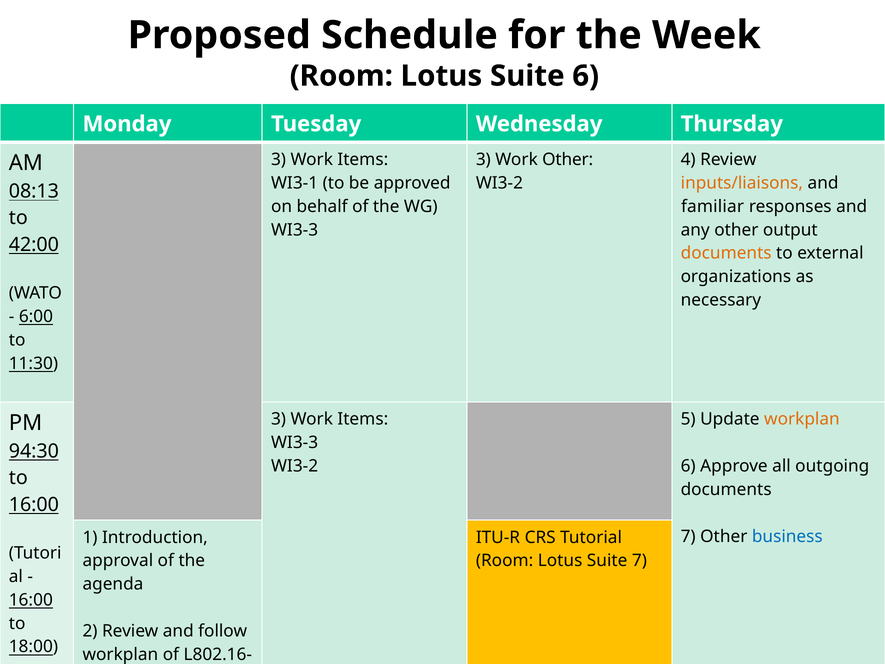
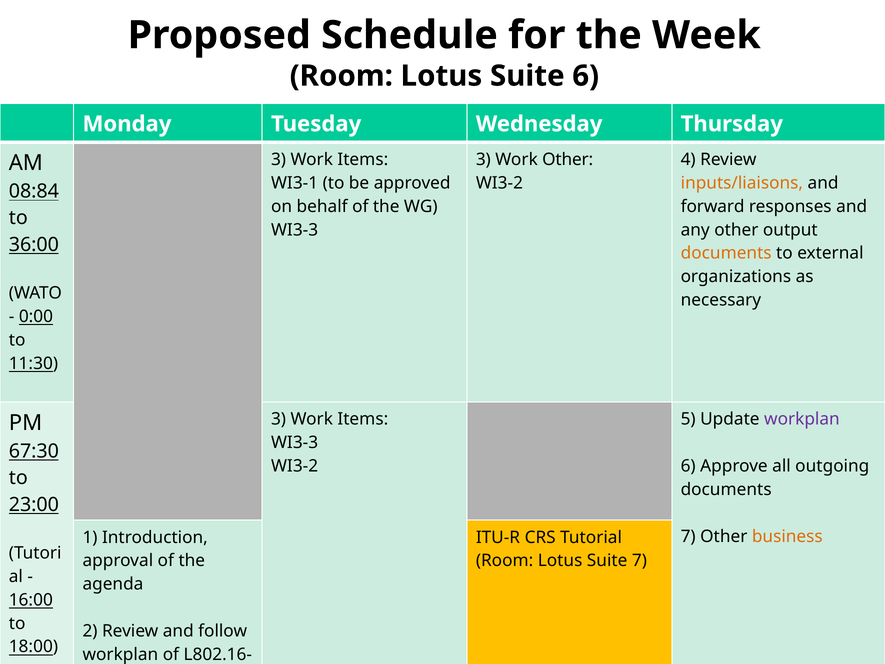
08:13: 08:13 -> 08:84
familiar: familiar -> forward
42:00: 42:00 -> 36:00
6:00: 6:00 -> 0:00
workplan at (802, 419) colour: orange -> purple
94:30: 94:30 -> 67:30
16:00 at (34, 504): 16:00 -> 23:00
business colour: blue -> orange
